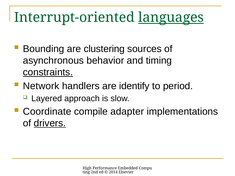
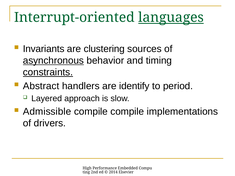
Bounding: Bounding -> Invariants
asynchronous underline: none -> present
Network: Network -> Abstract
Coordinate: Coordinate -> Admissible
compile adapter: adapter -> compile
drivers underline: present -> none
